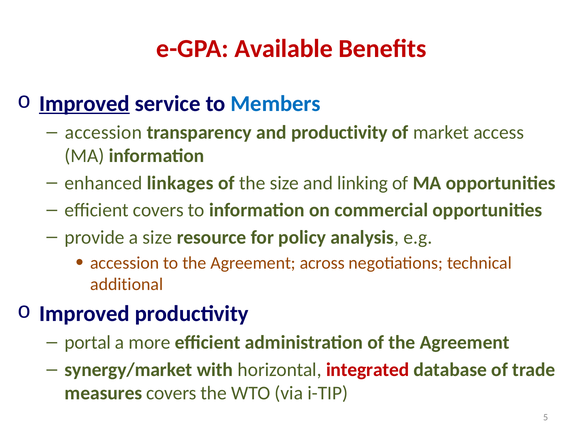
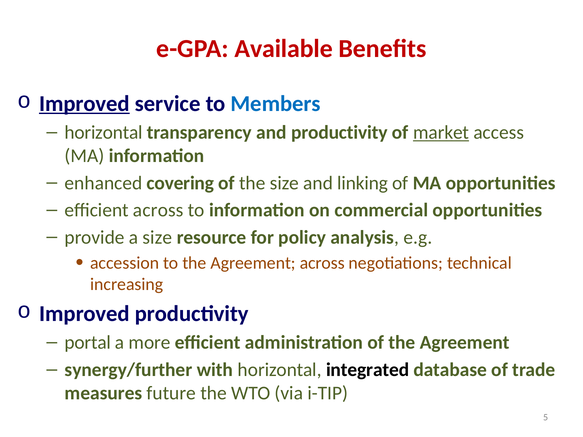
accession at (103, 133): accession -> horizontal
market underline: none -> present
linkages: linkages -> covering
efficient covers: covers -> across
additional: additional -> increasing
synergy/market: synergy/market -> synergy/further
integrated colour: red -> black
measures covers: covers -> future
